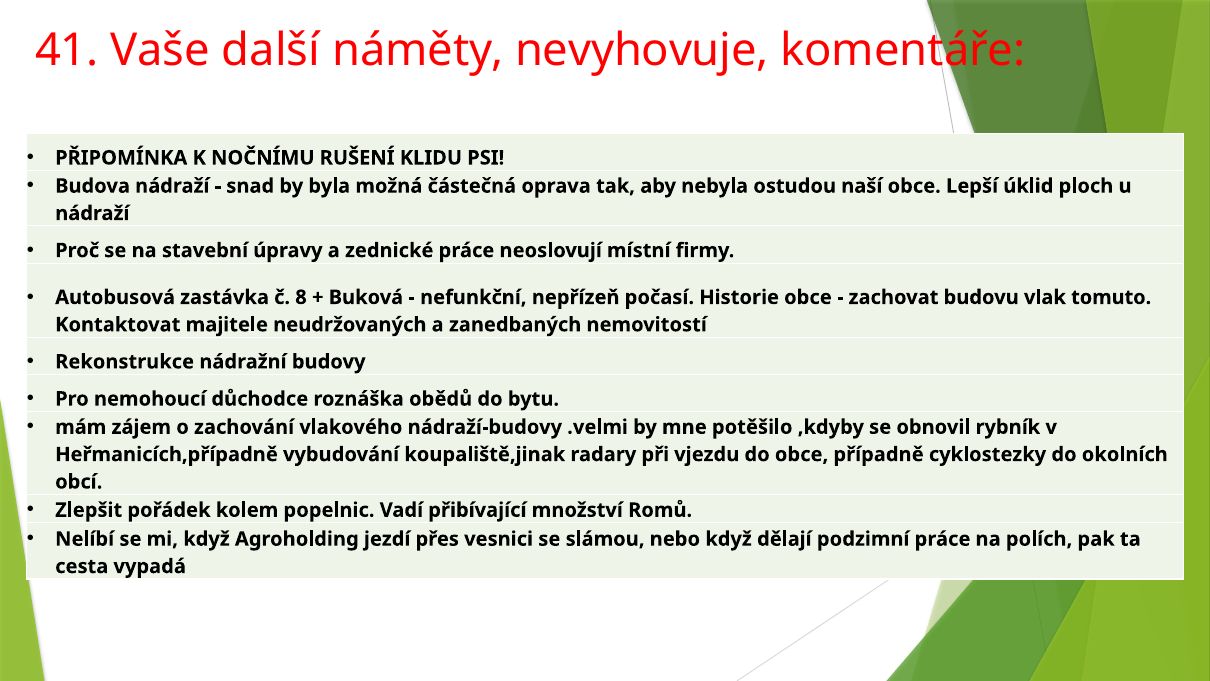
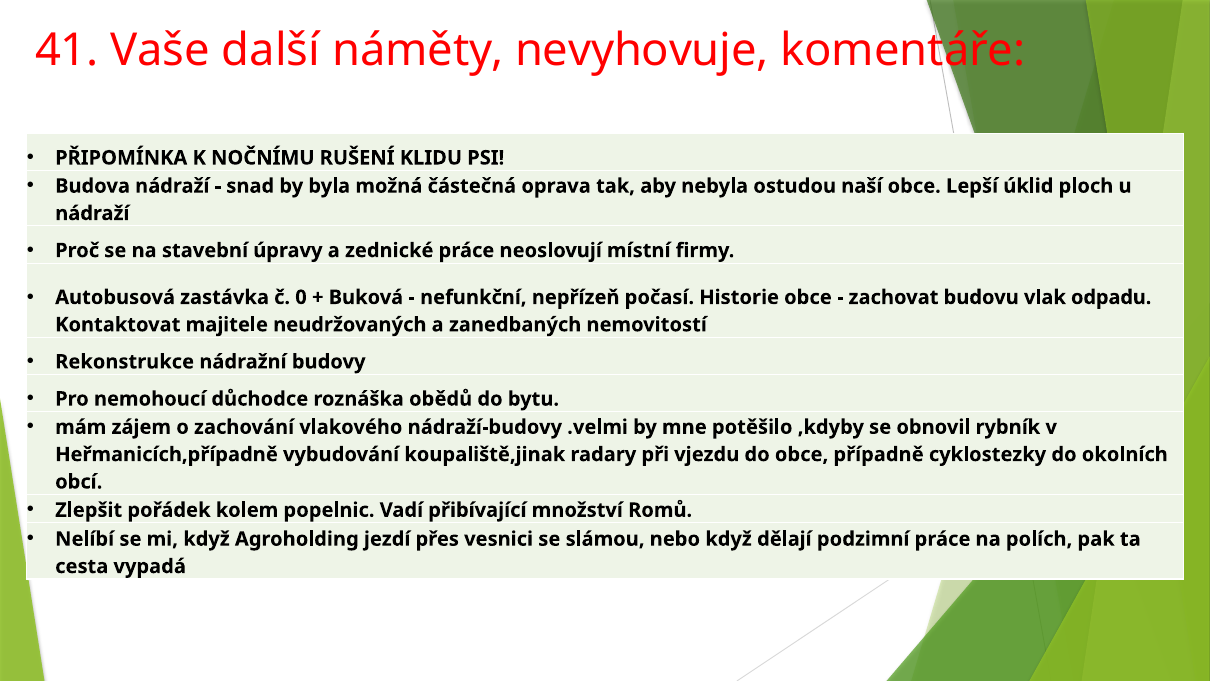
8: 8 -> 0
tomuto: tomuto -> odpadu
